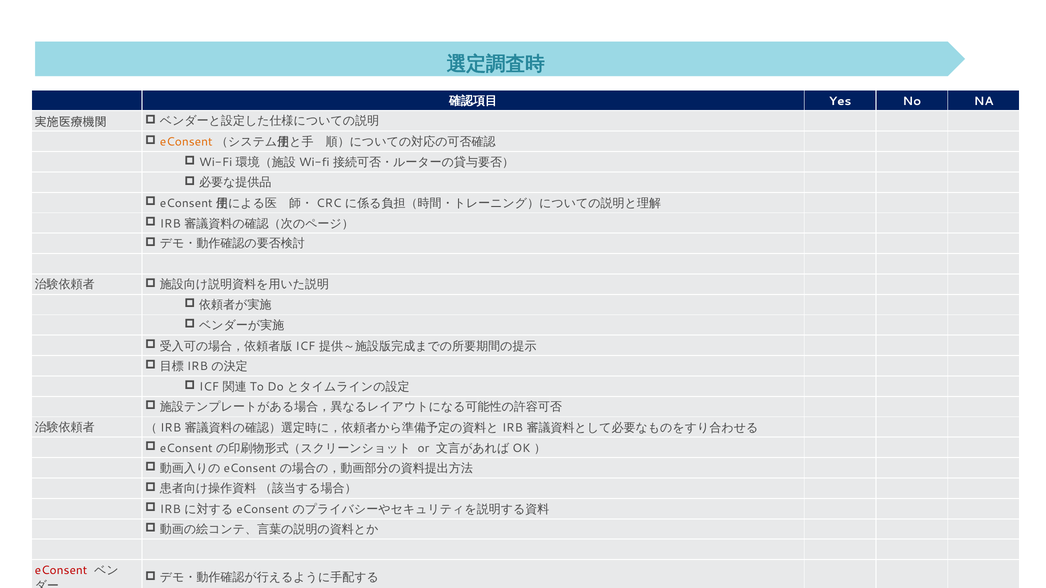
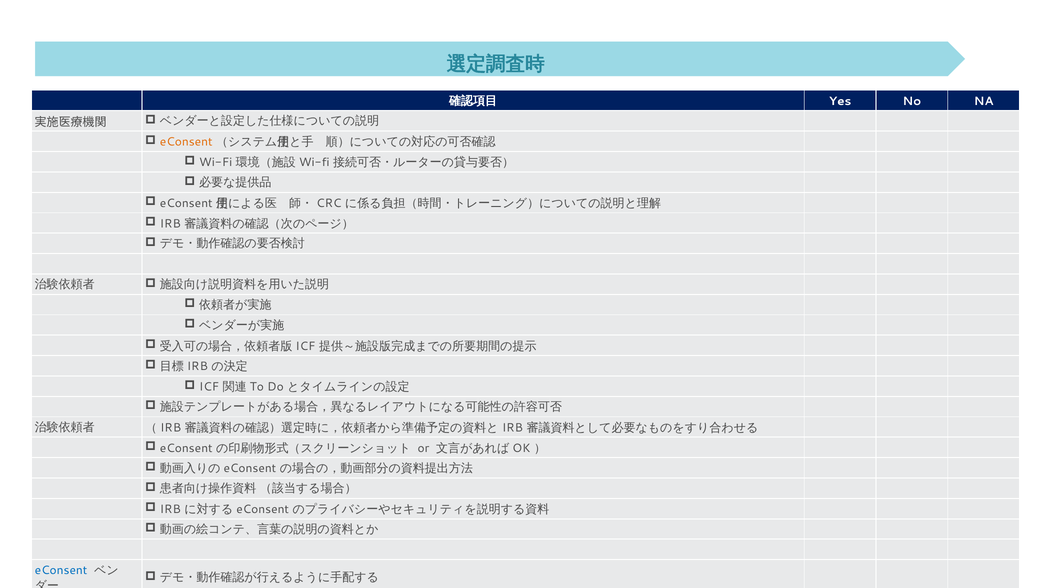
eConsent at (61, 571) colour: red -> blue
